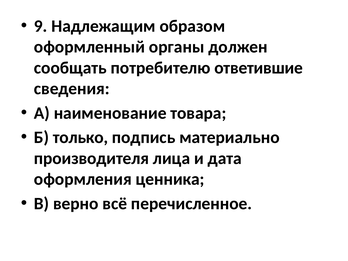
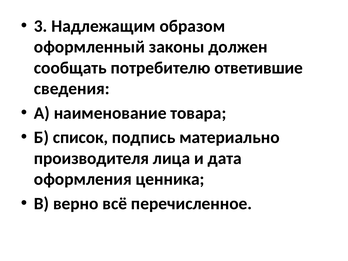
9: 9 -> 3
органы: органы -> законы
только: только -> список
